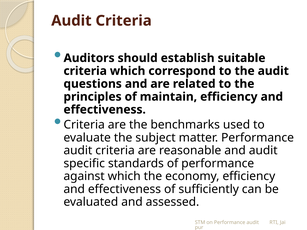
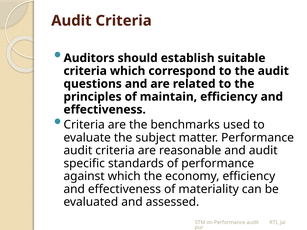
sufficiently: sufficiently -> materiality
